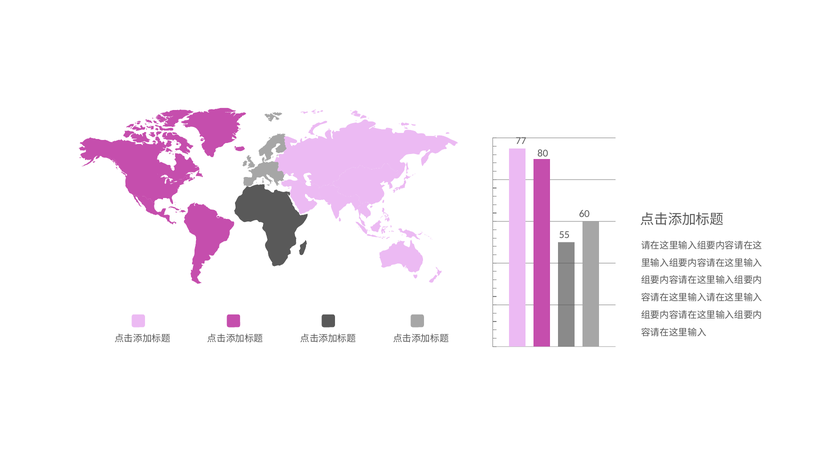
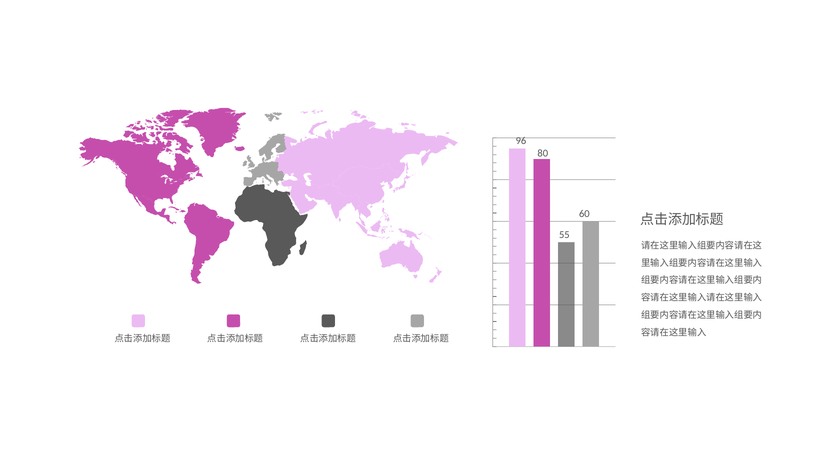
77: 77 -> 96
